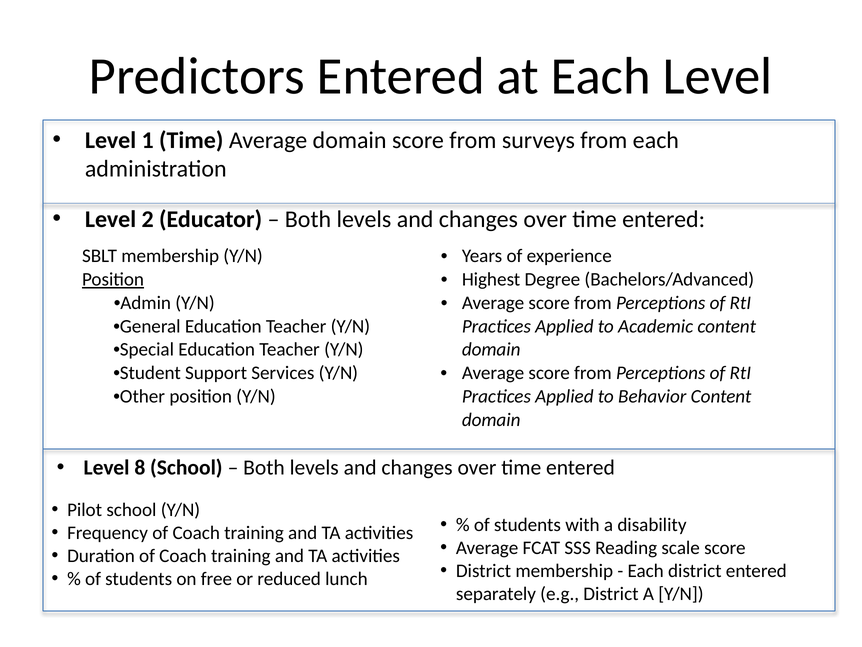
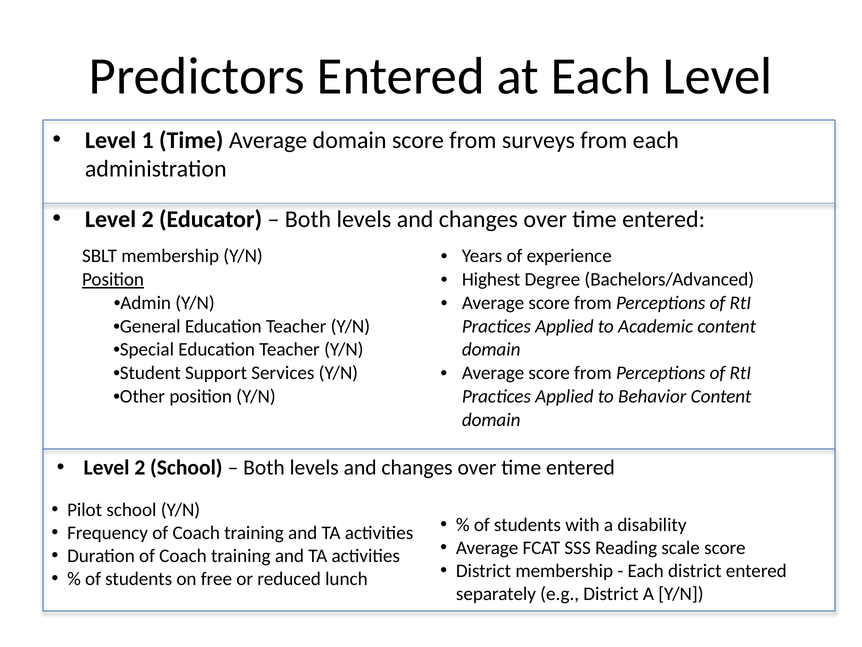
8 at (140, 467): 8 -> 2
